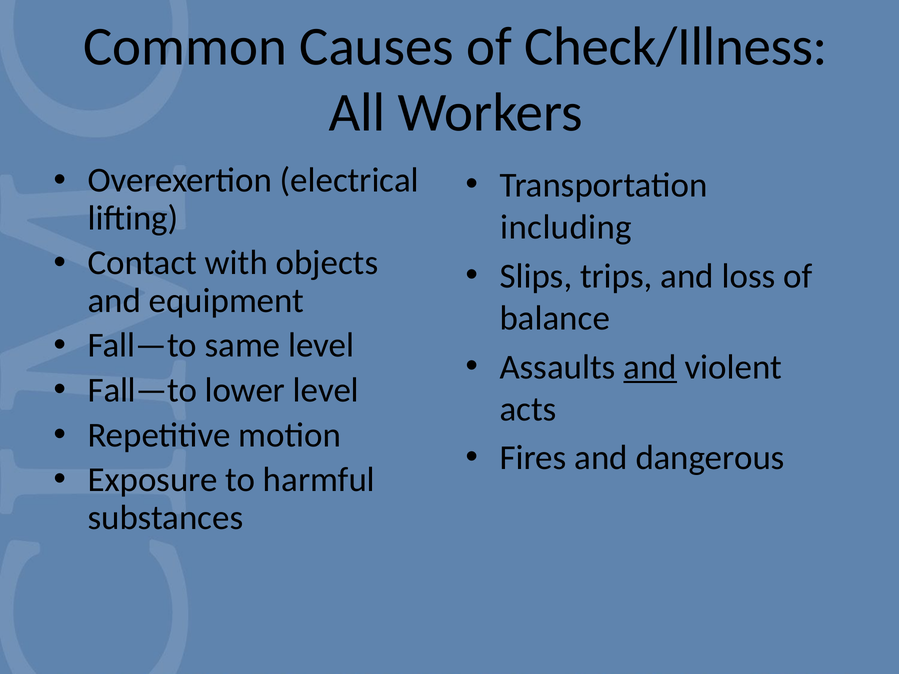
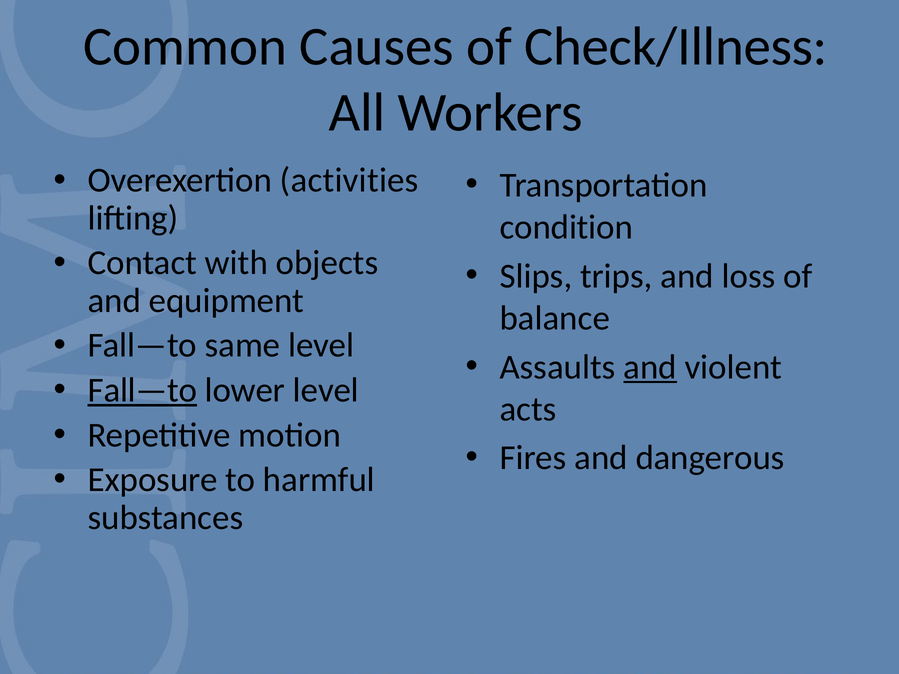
electrical: electrical -> activities
including: including -> condition
Fall—to at (142, 390) underline: none -> present
